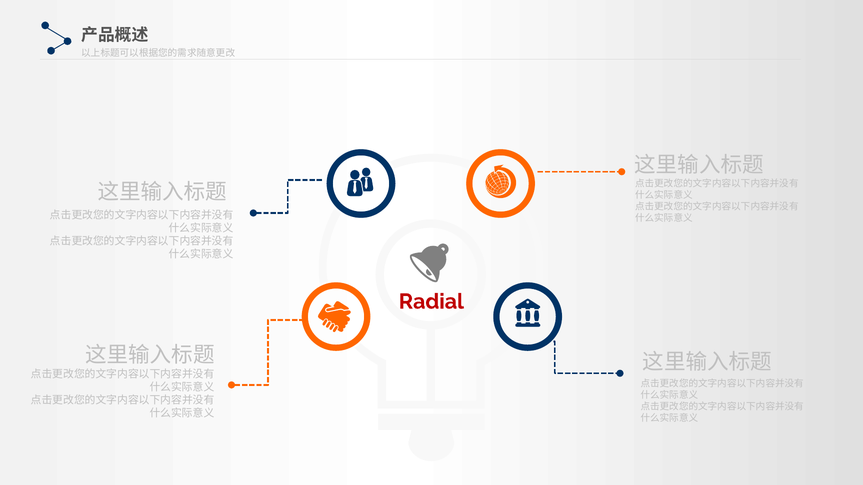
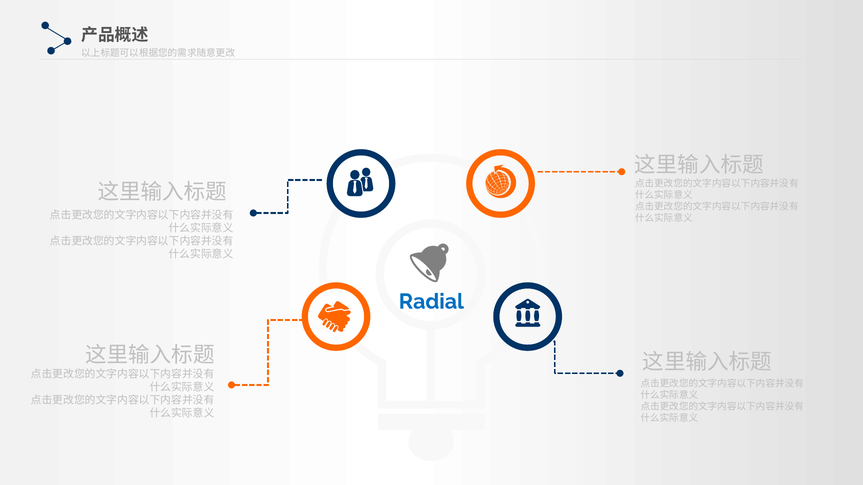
Radial colour: red -> blue
